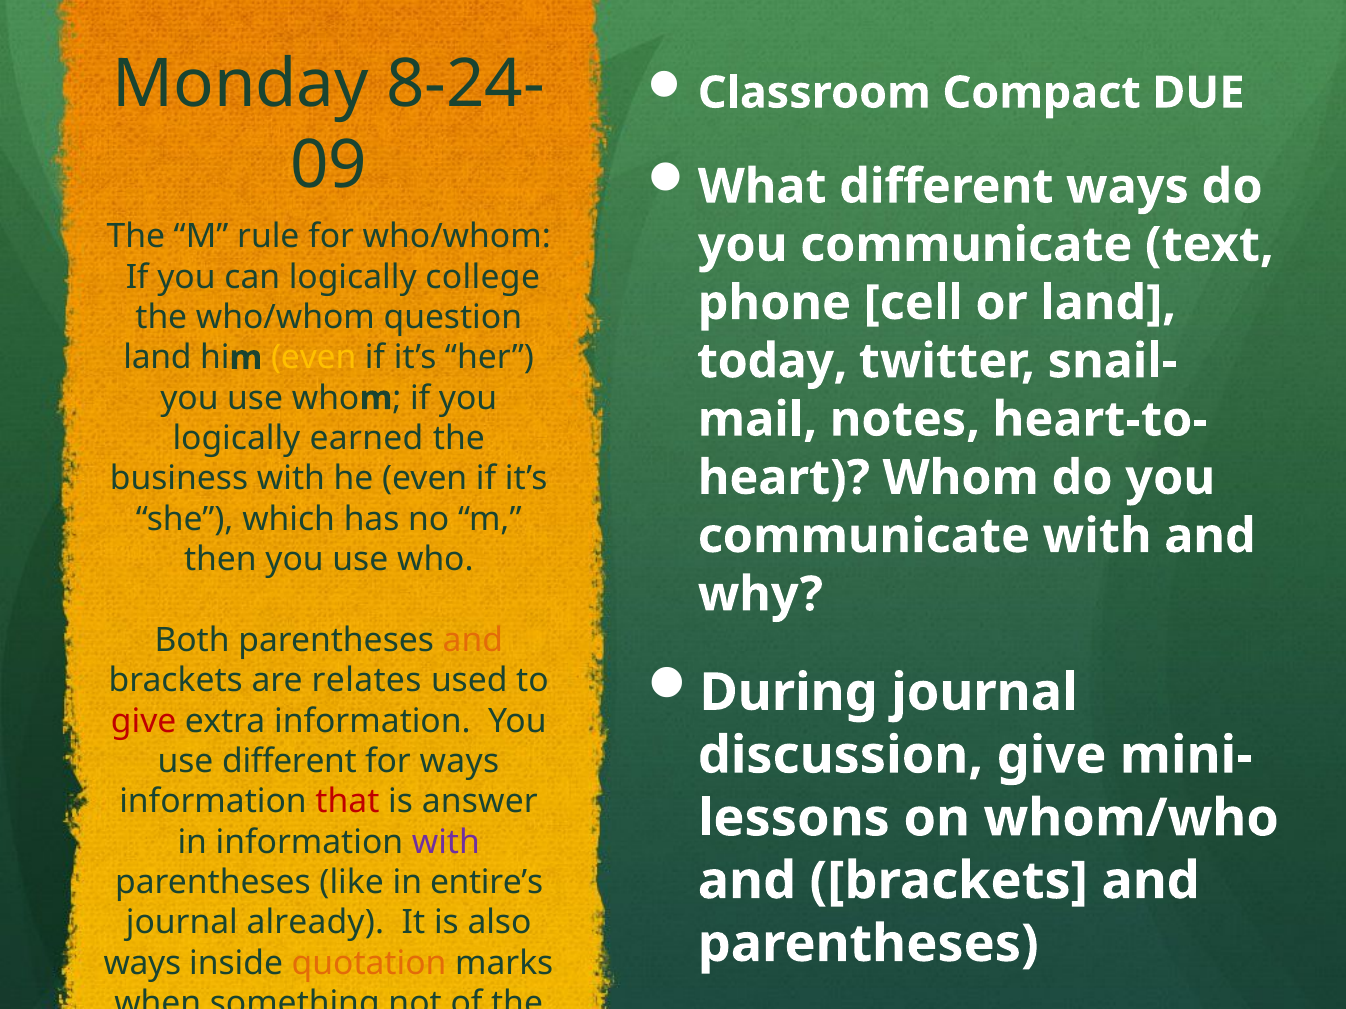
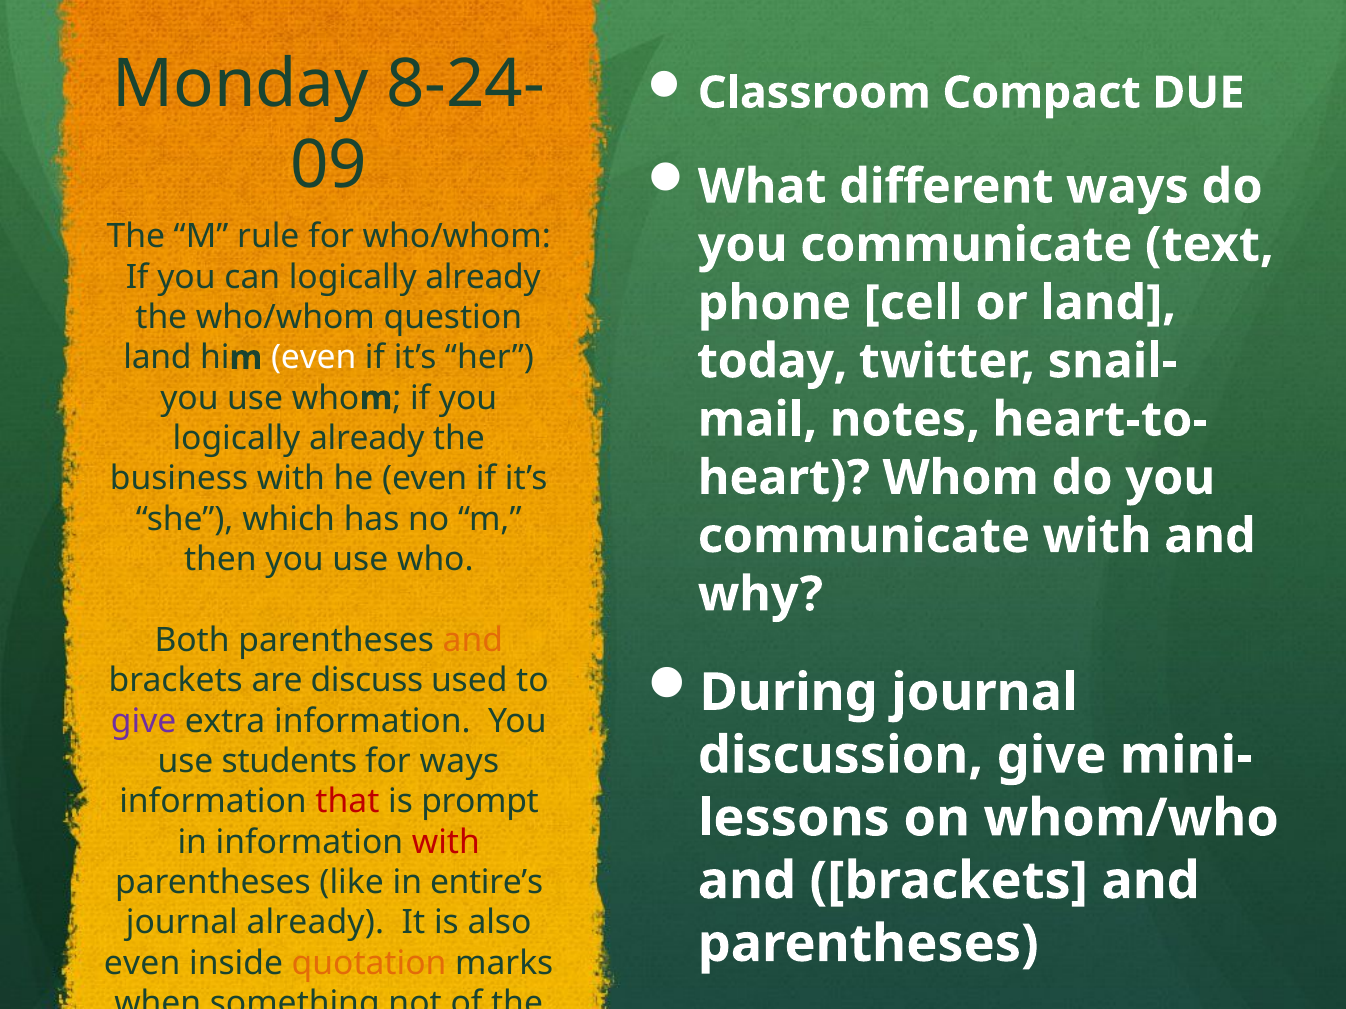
can logically college: college -> already
even at (314, 358) colour: yellow -> white
earned at (366, 439): earned -> already
relates: relates -> discuss
give at (144, 721) colour: red -> purple
use different: different -> students
answer: answer -> prompt
with at (446, 842) colour: purple -> red
ways at (142, 964): ways -> even
